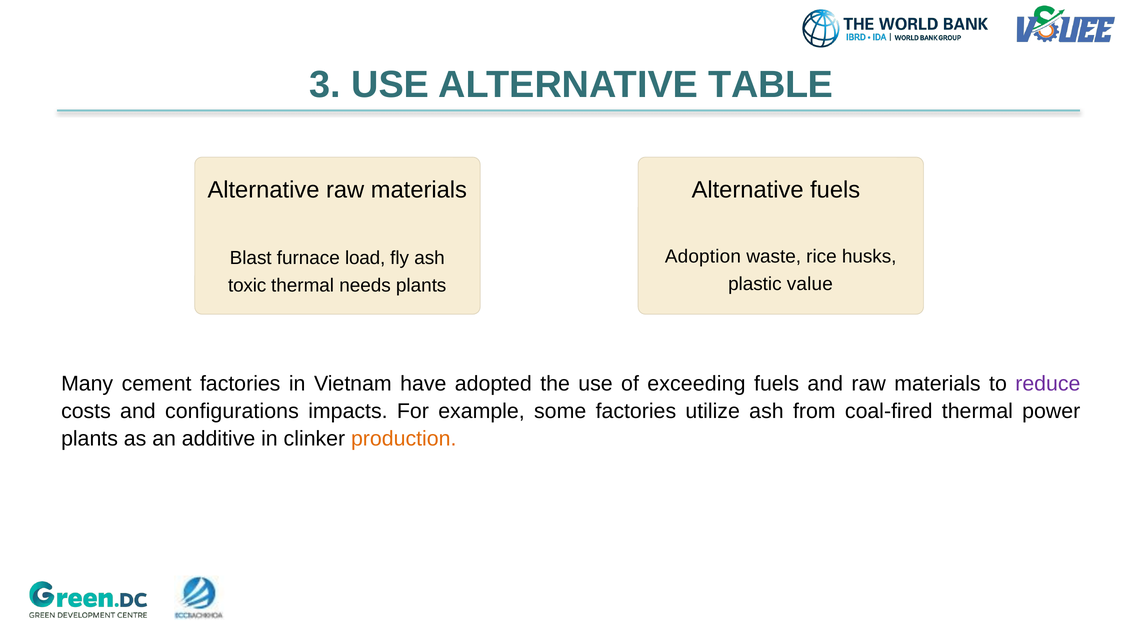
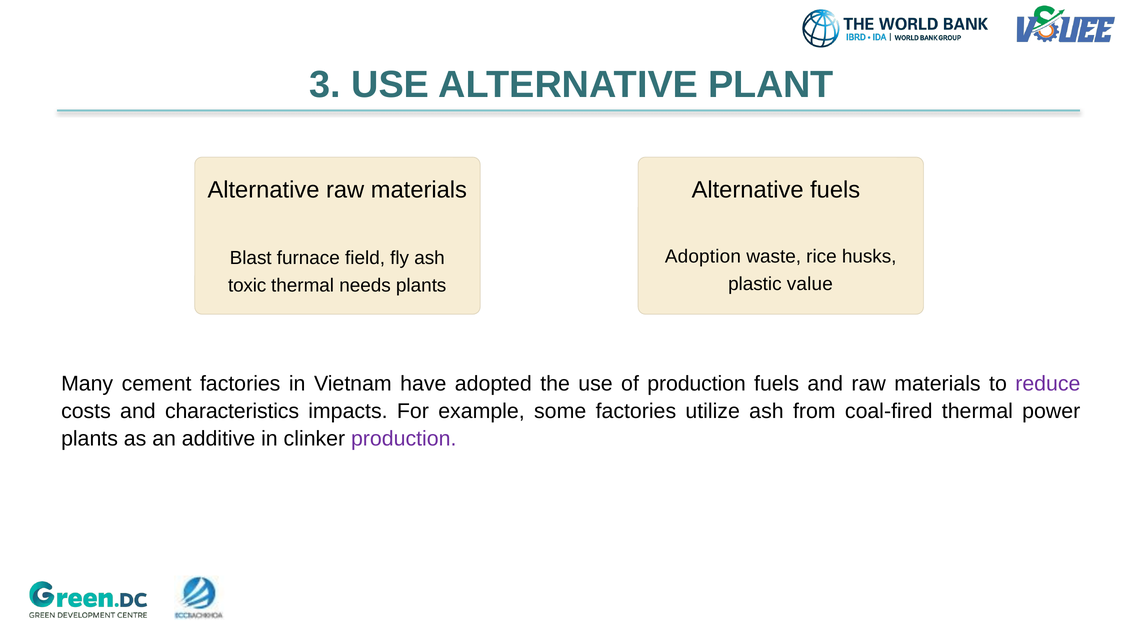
TABLE: TABLE -> PLANT
load: load -> field
of exceeding: exceeding -> production
configurations: configurations -> characteristics
production at (404, 439) colour: orange -> purple
